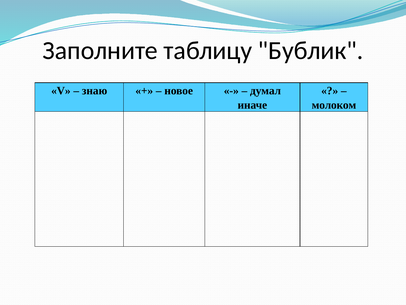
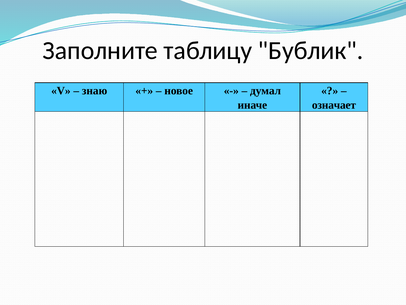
молоком: молоком -> означает
